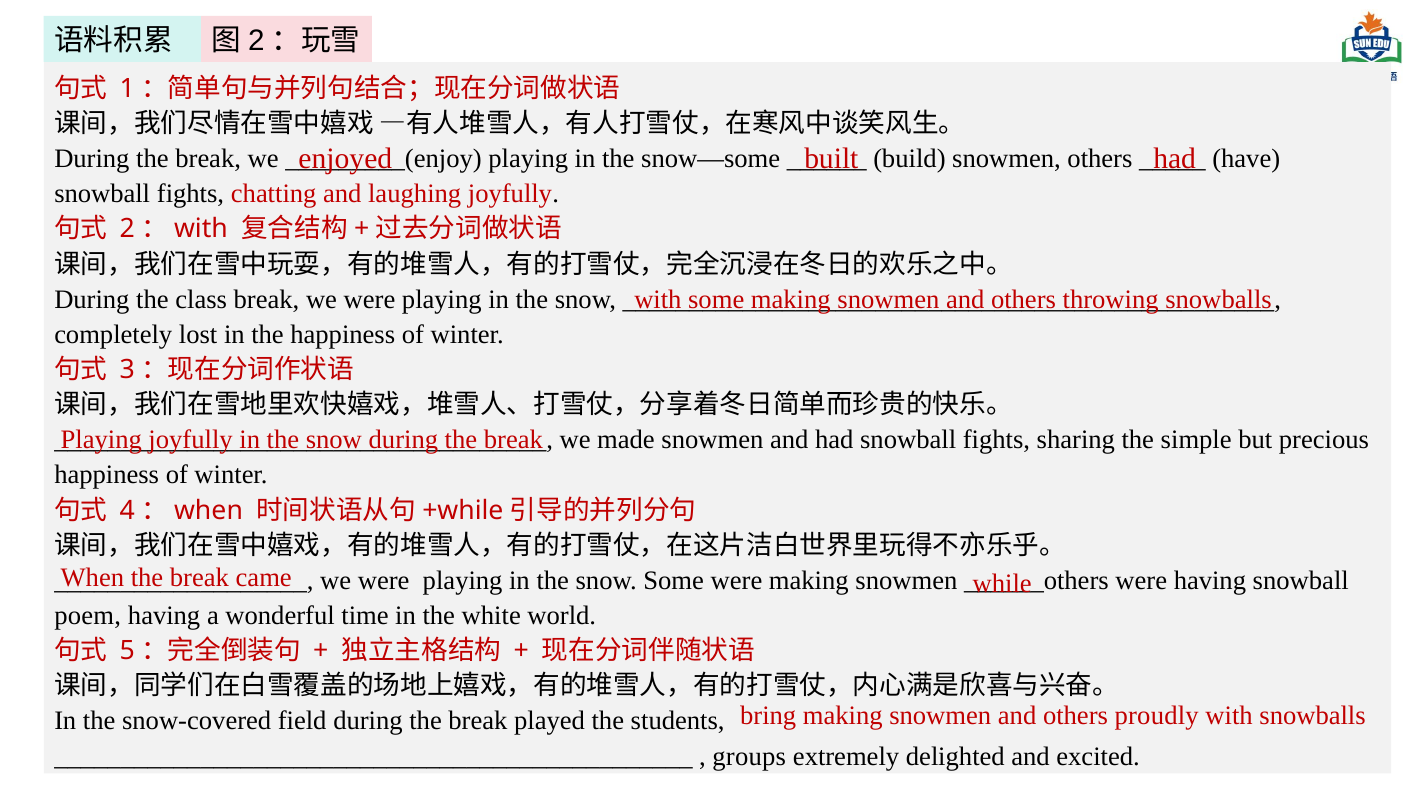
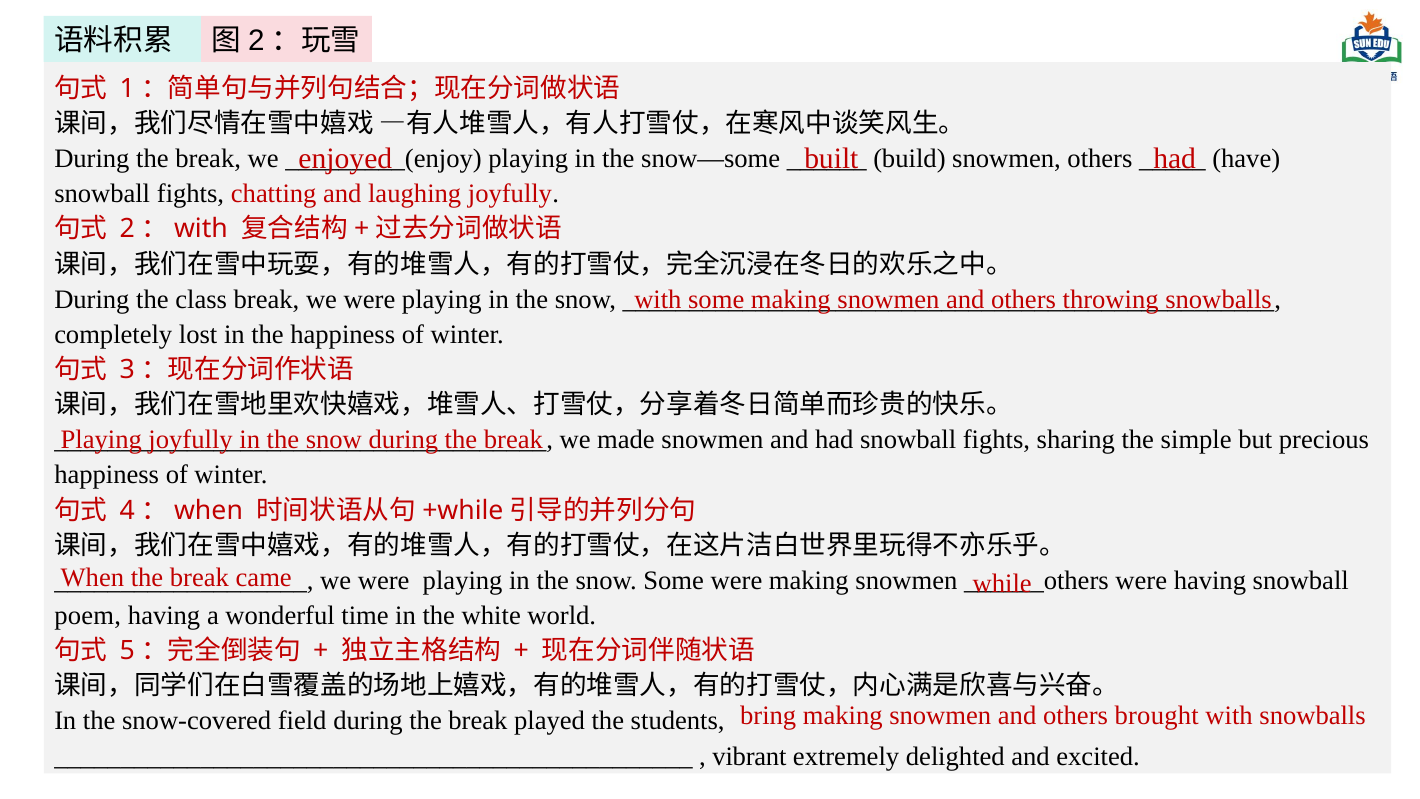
proudly: proudly -> brought
groups: groups -> vibrant
